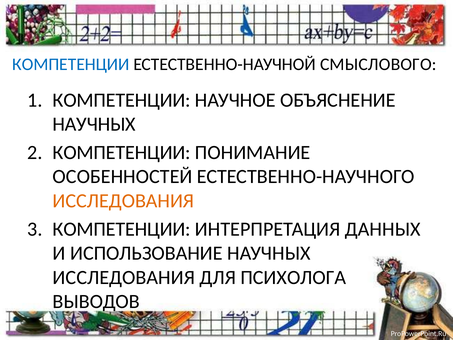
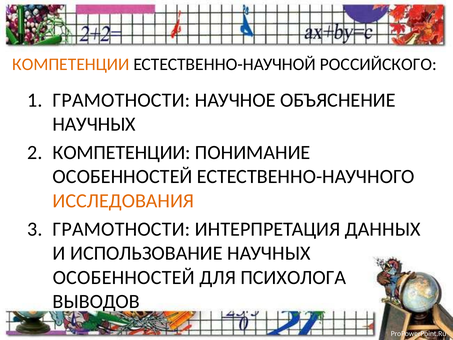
КОМПЕТЕНЦИИ at (71, 64) colour: blue -> orange
СМЫСЛОВОГО: СМЫСЛОВОГО -> РОССИЙСКОГО
КОМПЕТЕНЦИИ at (122, 100): КОМПЕТЕНЦИИ -> ГРАМОТНОСТИ
КОМПЕТЕНЦИИ at (122, 229): КОМПЕТЕНЦИИ -> ГРАМОТНОСТИ
ИССЛЕДОВАНИЯ at (124, 277): ИССЛЕДОВАНИЯ -> ОСОБЕННОСТЕЙ
